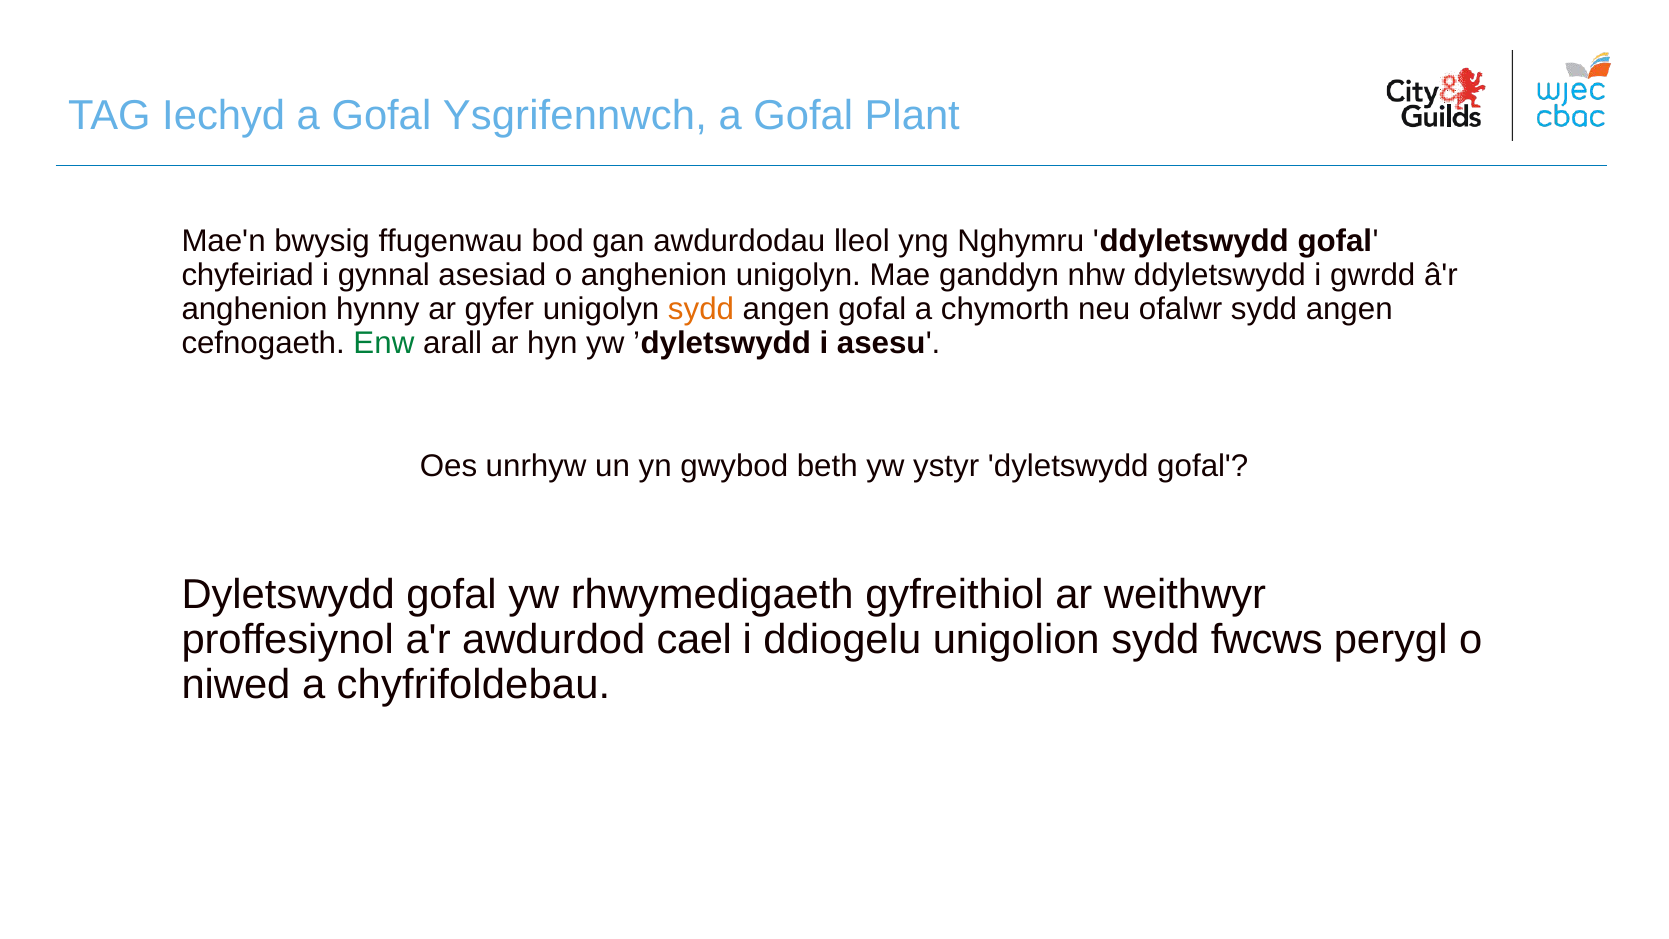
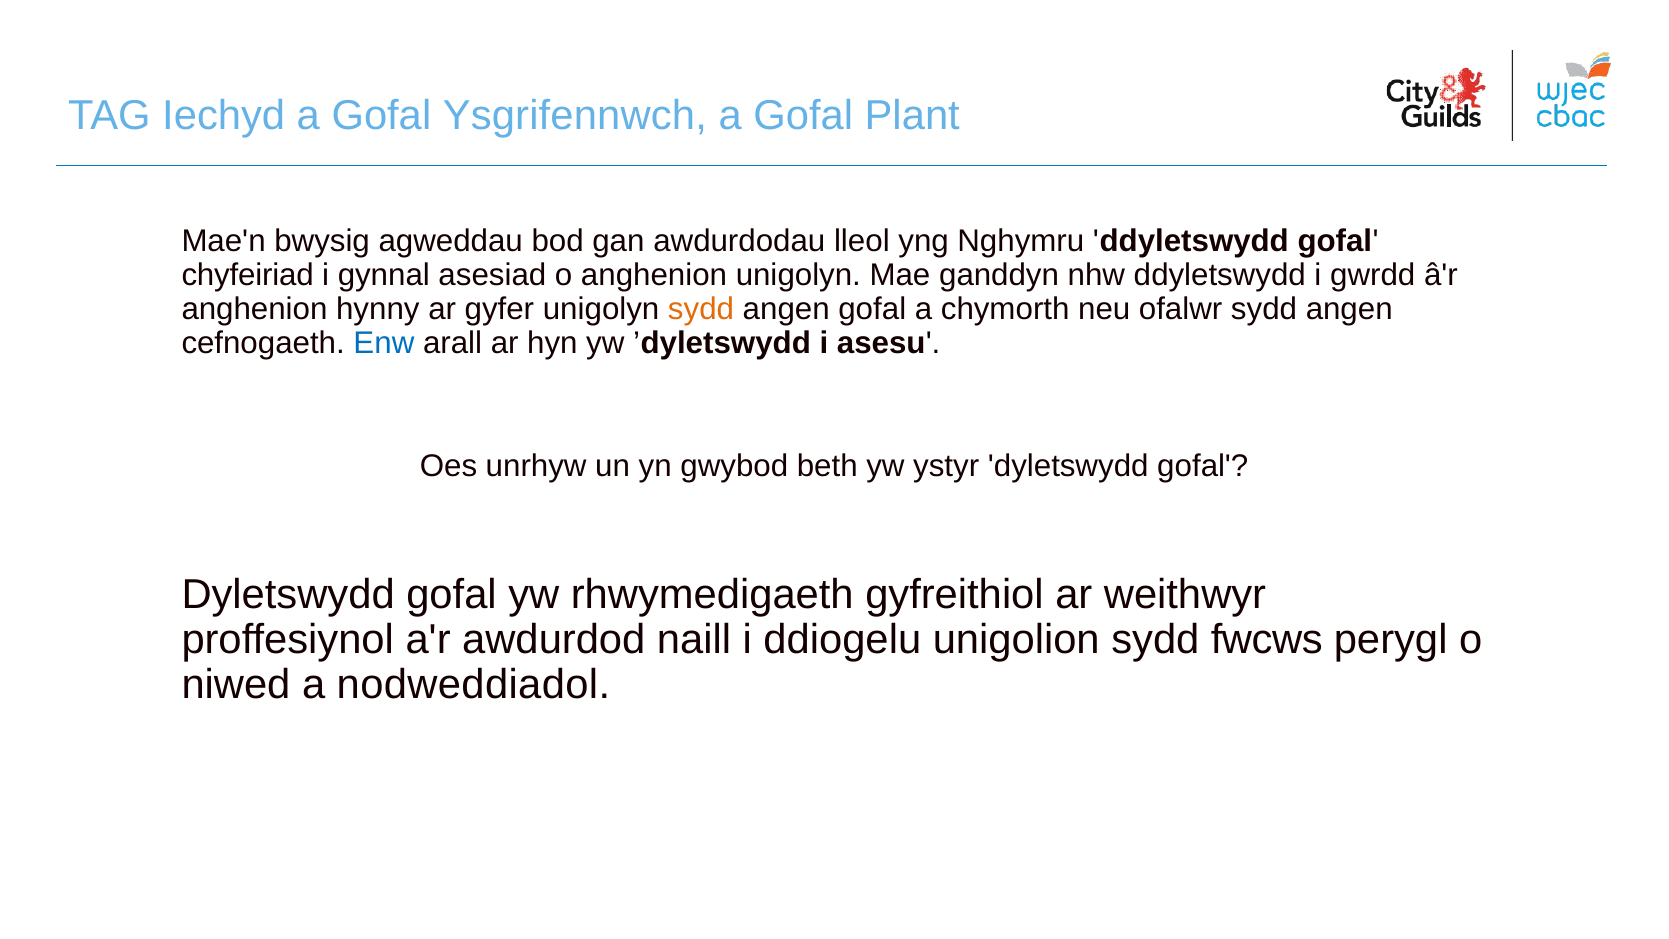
ffugenwau: ffugenwau -> agweddau
Enw colour: green -> blue
cael: cael -> naill
chyfrifoldebau: chyfrifoldebau -> nodweddiadol
